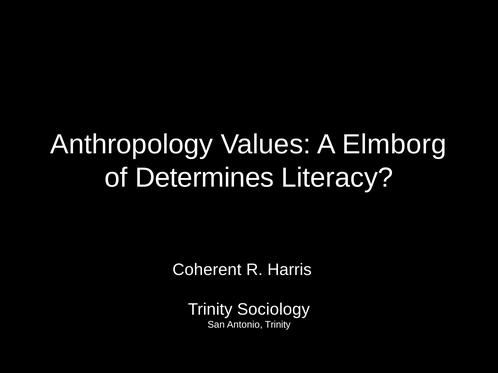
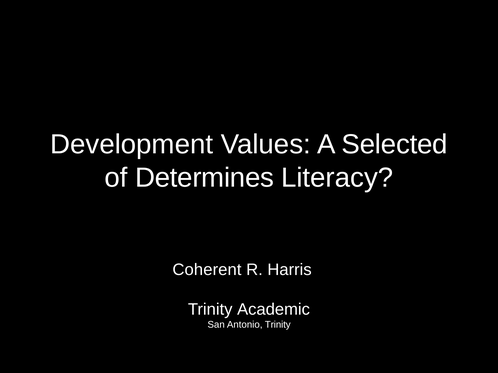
Anthropology: Anthropology -> Development
Elmborg: Elmborg -> Selected
Sociology: Sociology -> Academic
